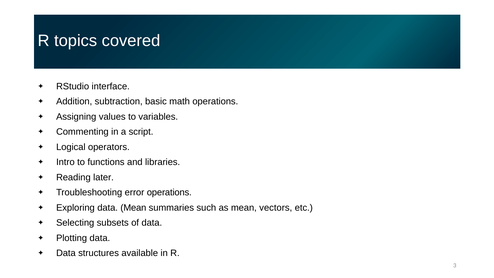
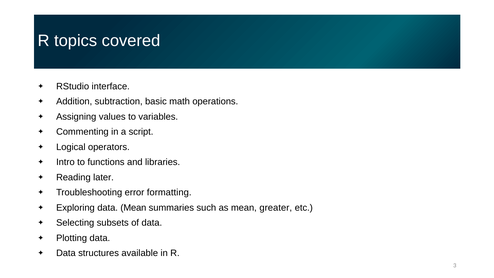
error operations: operations -> formatting
vectors: vectors -> greater
